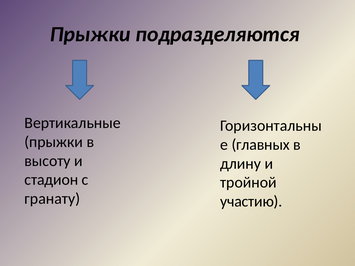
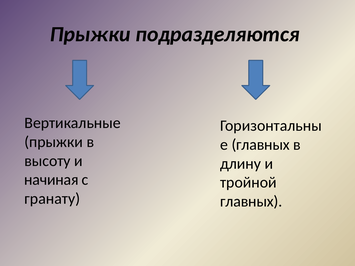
стадион: стадион -> начиная
участию at (251, 202): участию -> главных
